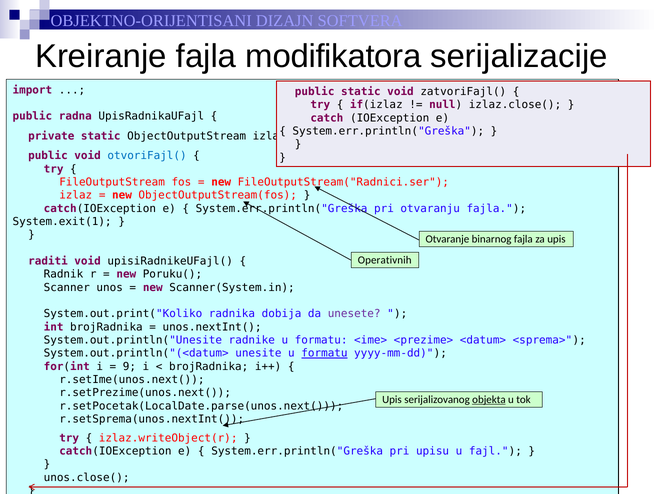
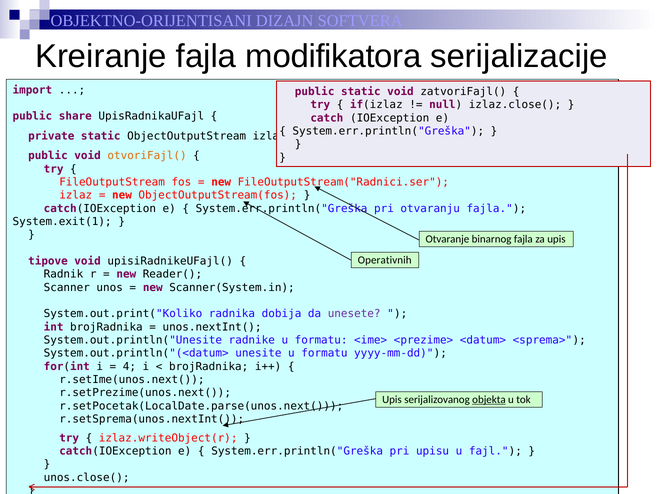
radna: radna -> share
otvoriFajl( colour: blue -> orange
raditi: raditi -> tipove
Poruku(: Poruku( -> Reader(
formatu at (324, 354) underline: present -> none
9: 9 -> 4
